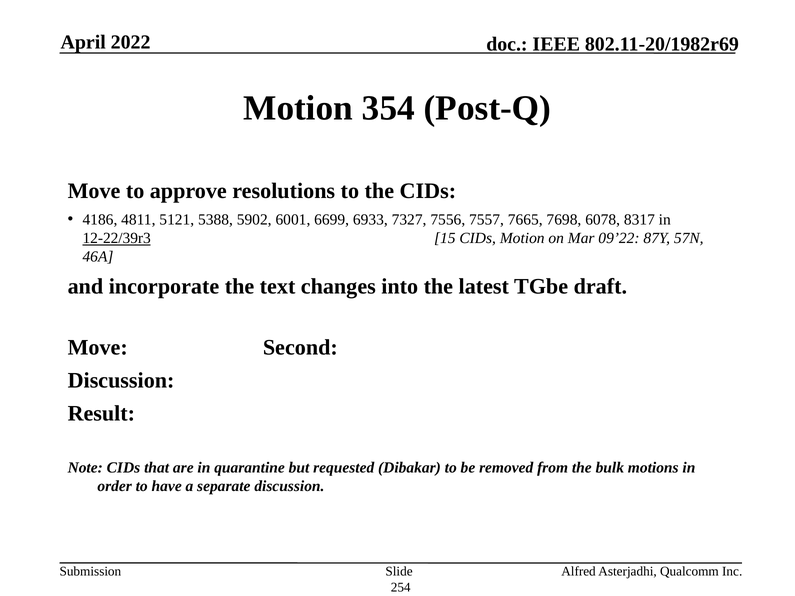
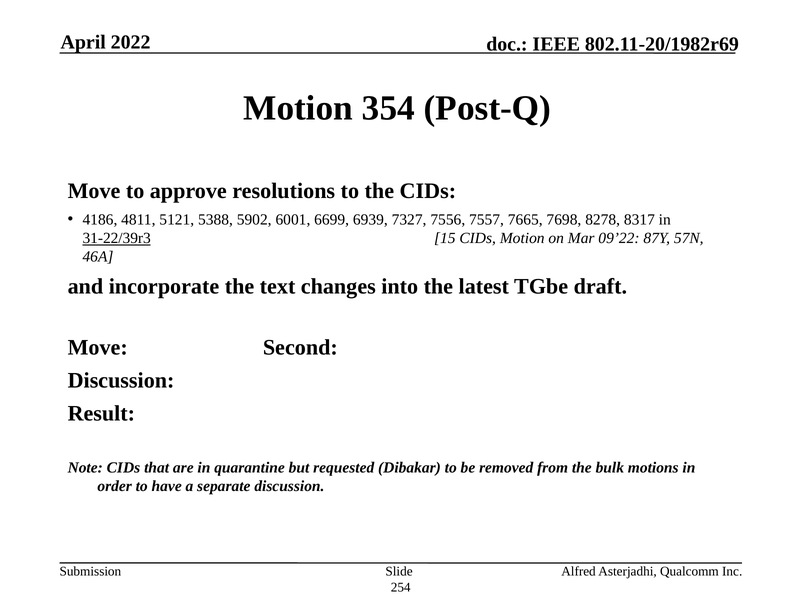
6933: 6933 -> 6939
6078: 6078 -> 8278
12-22/39r3: 12-22/39r3 -> 31-22/39r3
